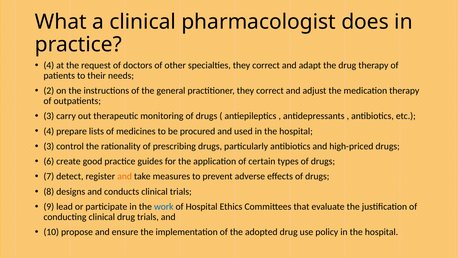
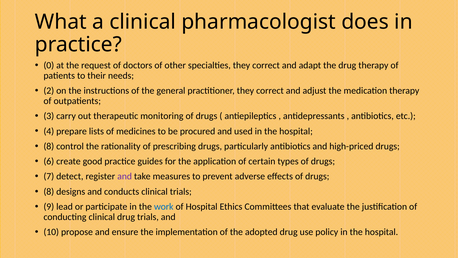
4 at (49, 65): 4 -> 0
3 at (49, 146): 3 -> 8
and at (125, 176) colour: orange -> purple
